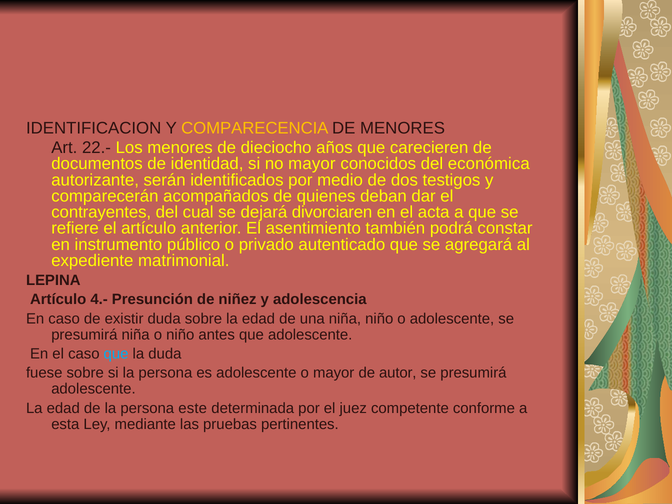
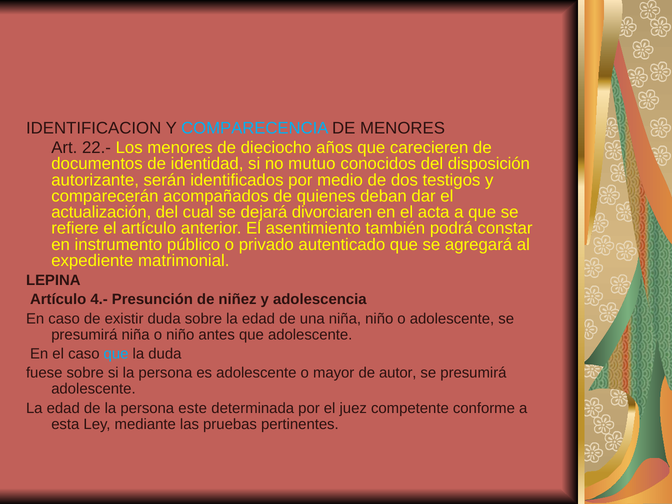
COMPARECENCIA colour: yellow -> light blue
no mayor: mayor -> mutuo
económica: económica -> disposición
contrayentes: contrayentes -> actualización
